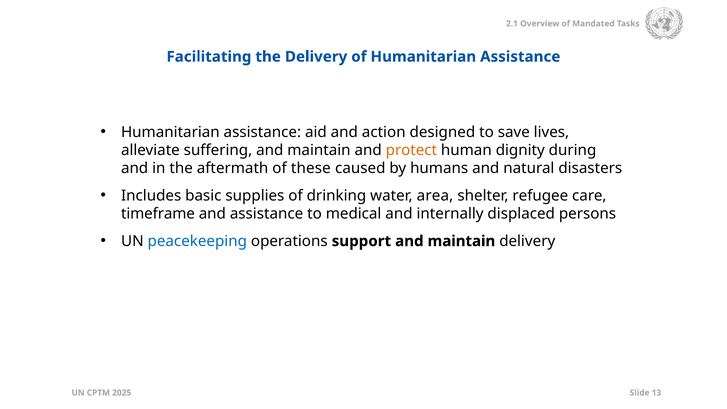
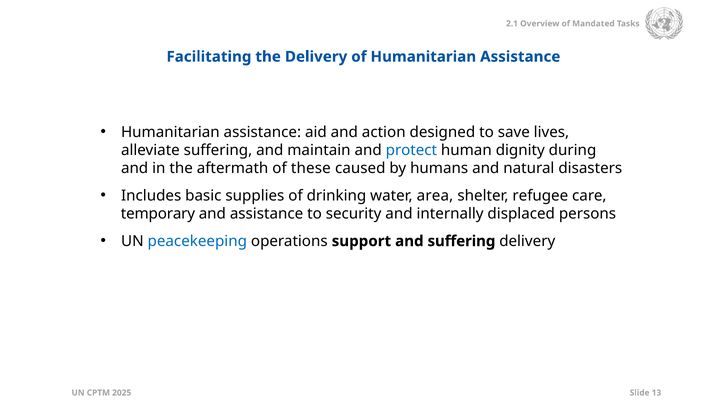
protect colour: orange -> blue
timeframe: timeframe -> temporary
medical: medical -> security
support and maintain: maintain -> suffering
